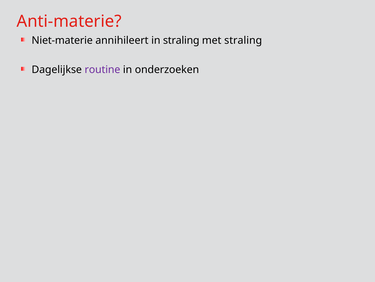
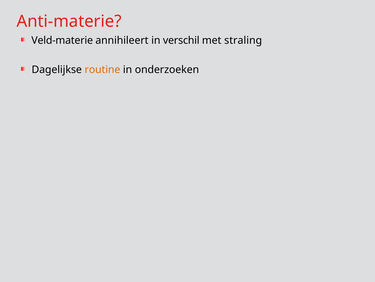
Niet-materie: Niet-materie -> Veld-materie
in straling: straling -> verschil
routine colour: purple -> orange
